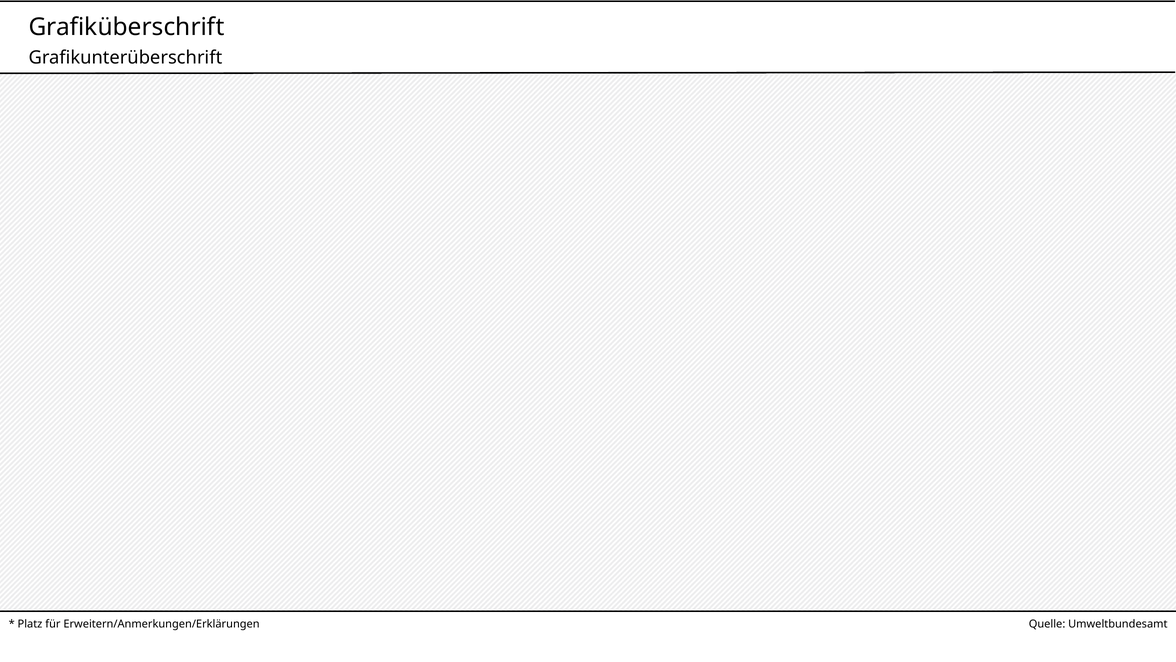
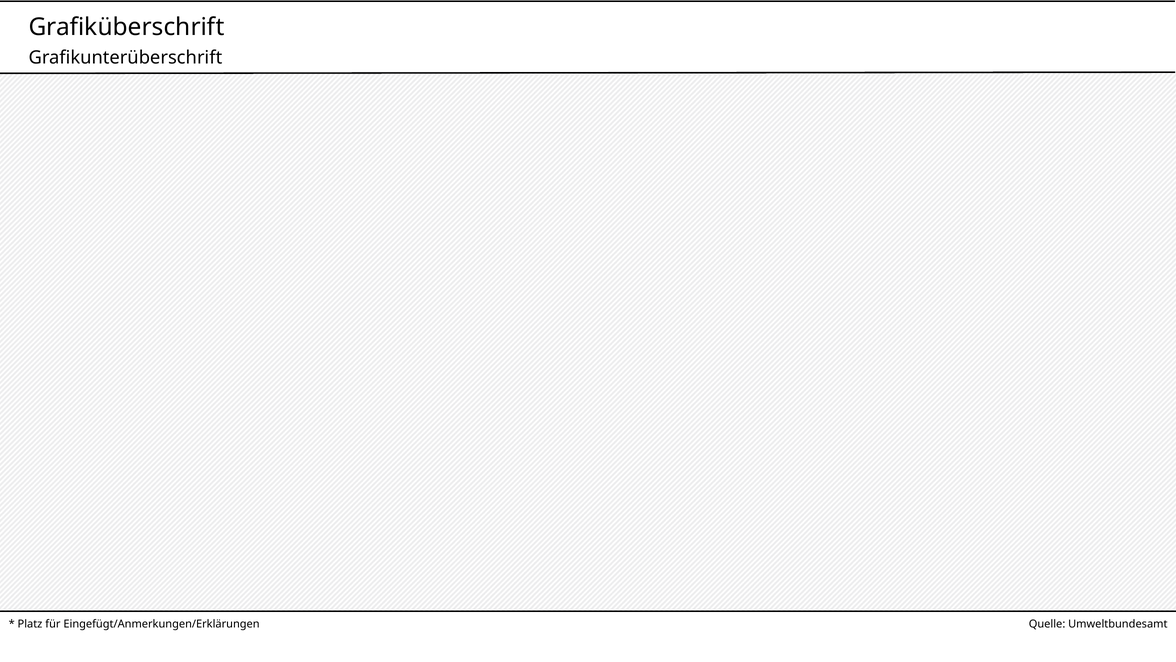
Erweitern/Anmerkungen/Erklärungen: Erweitern/Anmerkungen/Erklärungen -> Eingefügt/Anmerkungen/Erklärungen
